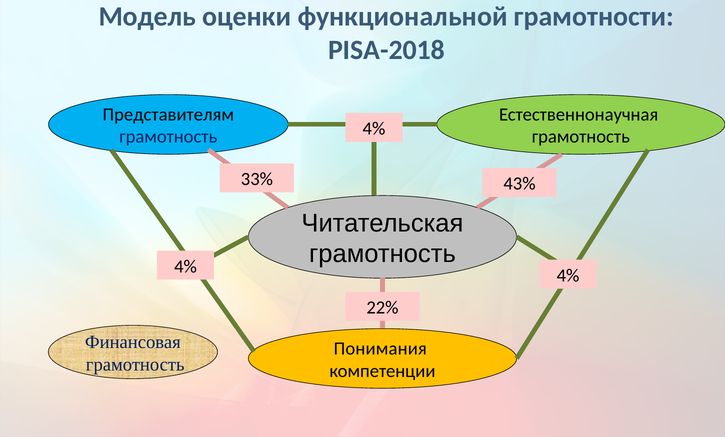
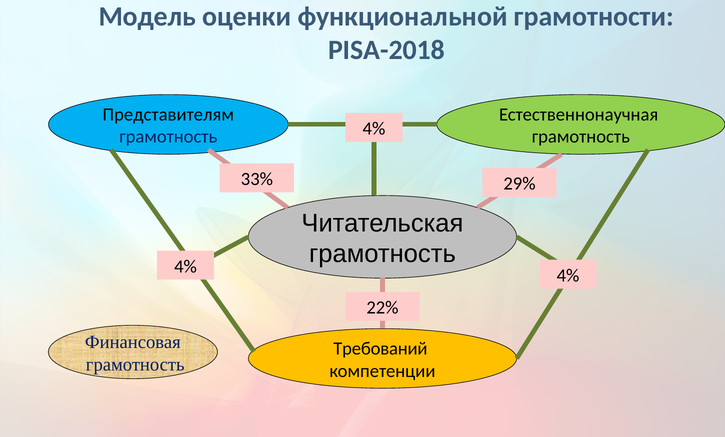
43%: 43% -> 29%
Понимания: Понимания -> Требований
